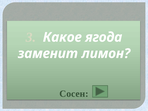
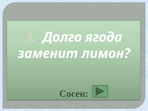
Какое: Какое -> Долго
